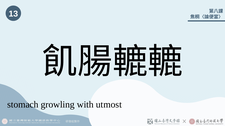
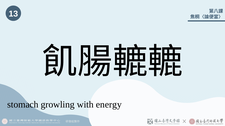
utmost: utmost -> energy
